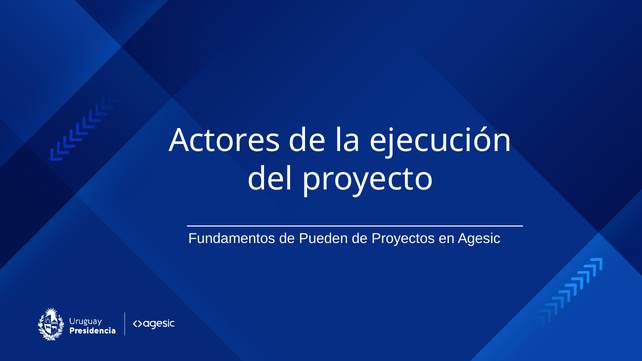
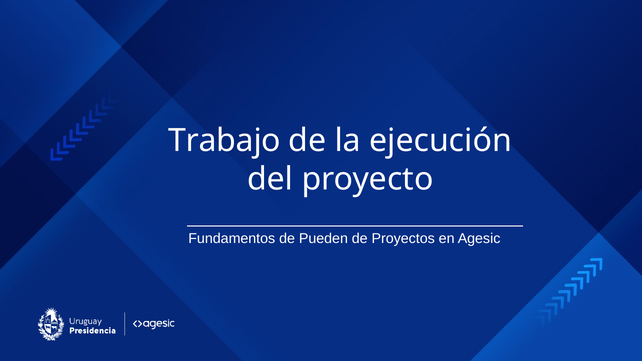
Actores: Actores -> Trabajo
